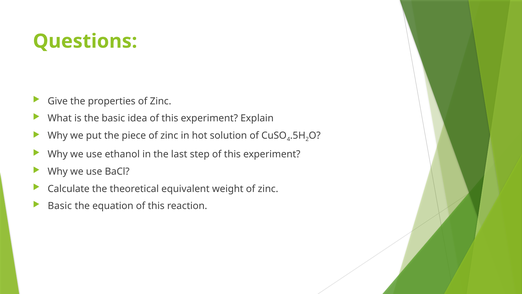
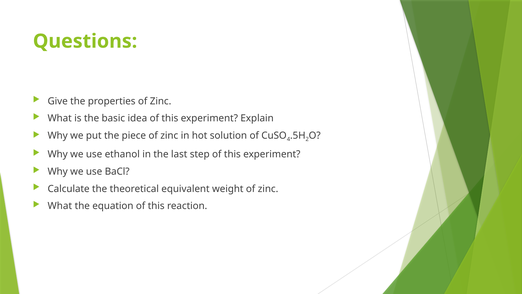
Basic at (60, 206): Basic -> What
